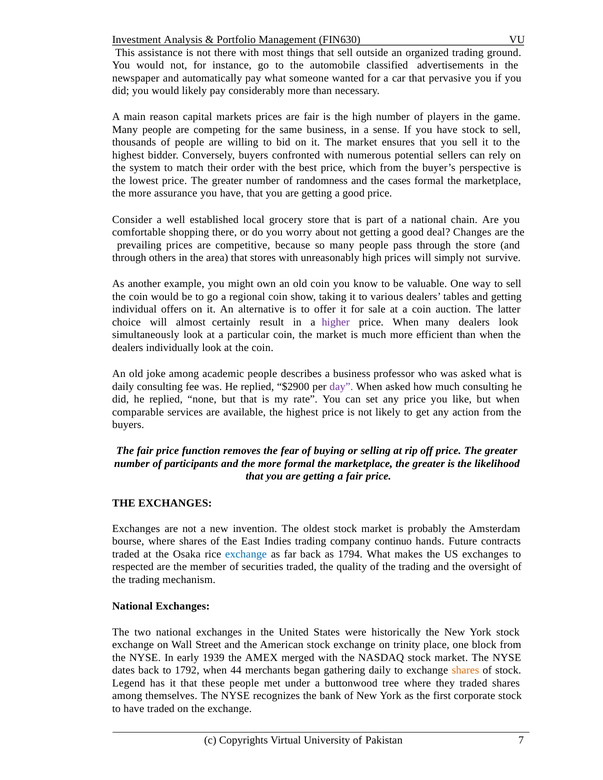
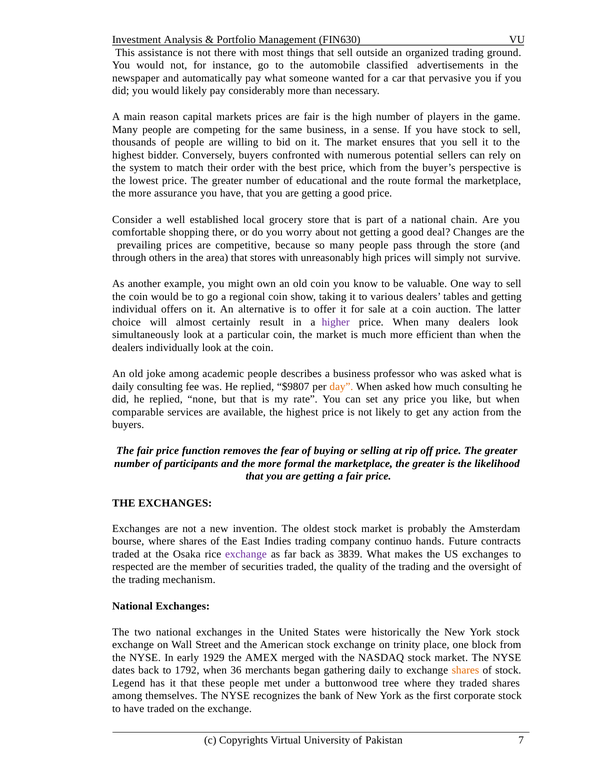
randomness: randomness -> educational
cases: cases -> route
$2900: $2900 -> $9807
day colour: purple -> orange
exchange at (246, 554) colour: blue -> purple
1794: 1794 -> 3839
1939: 1939 -> 1929
44: 44 -> 36
